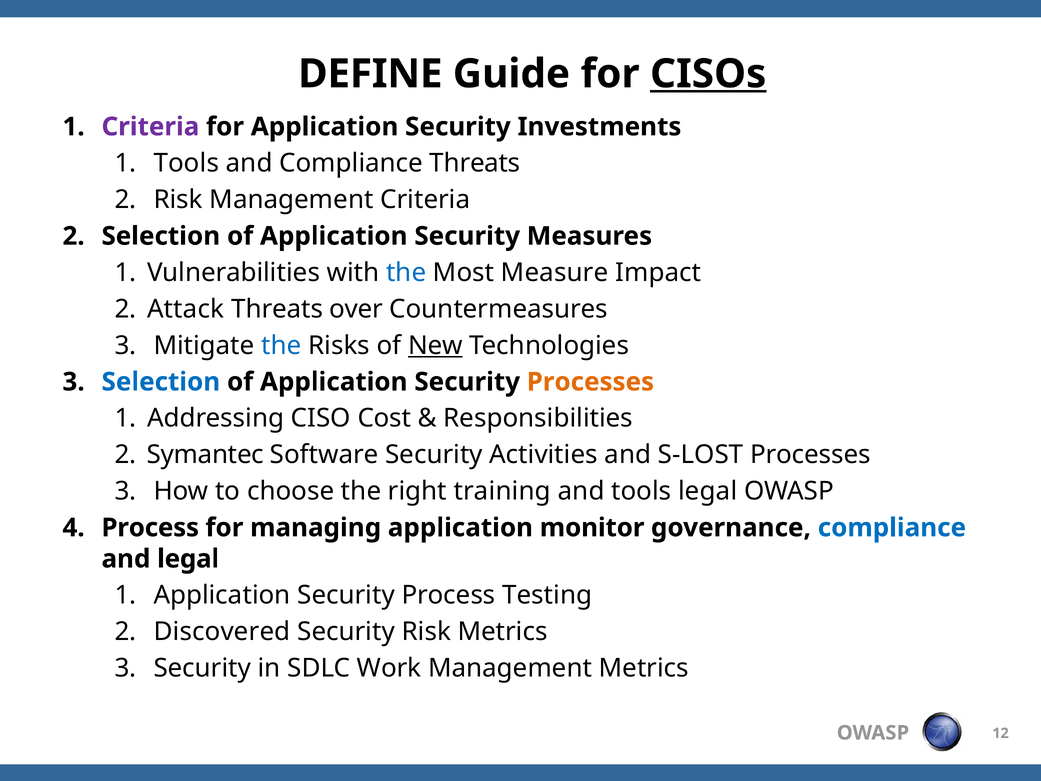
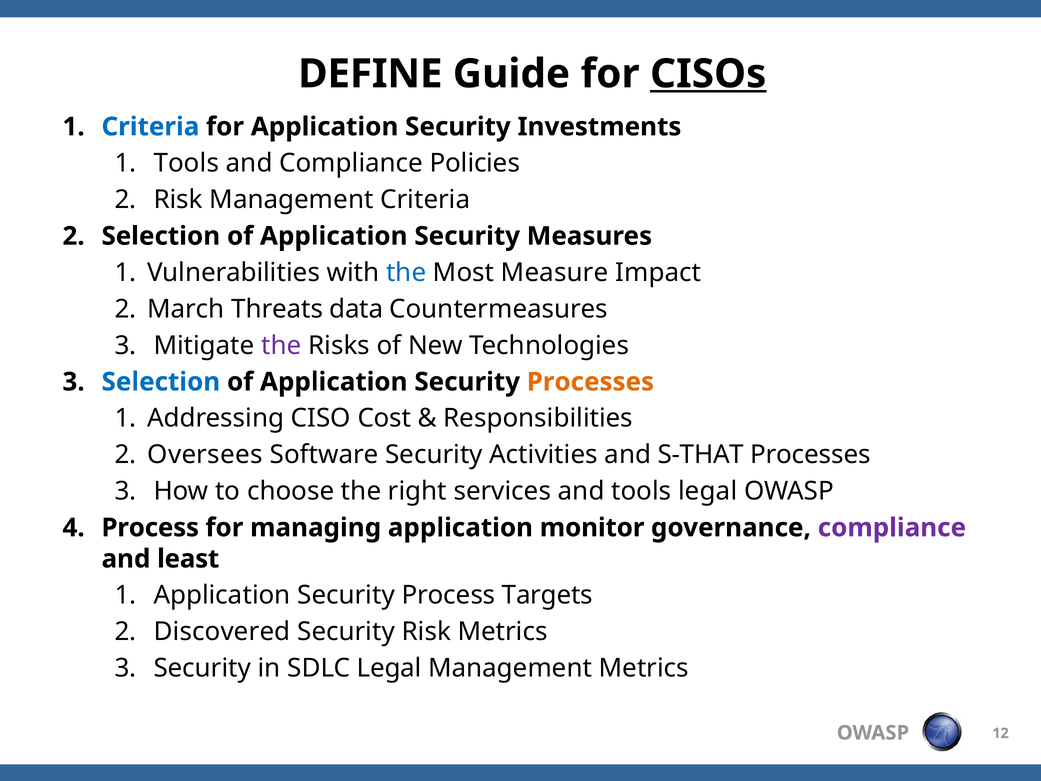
Criteria at (150, 127) colour: purple -> blue
Compliance Threats: Threats -> Policies
Attack: Attack -> March
over: over -> data
the at (281, 345) colour: blue -> purple
New underline: present -> none
Symantec: Symantec -> Oversees
S-LOST: S-LOST -> S-THAT
training: training -> services
compliance at (892, 528) colour: blue -> purple
and legal: legal -> least
Testing: Testing -> Targets
SDLC Work: Work -> Legal
